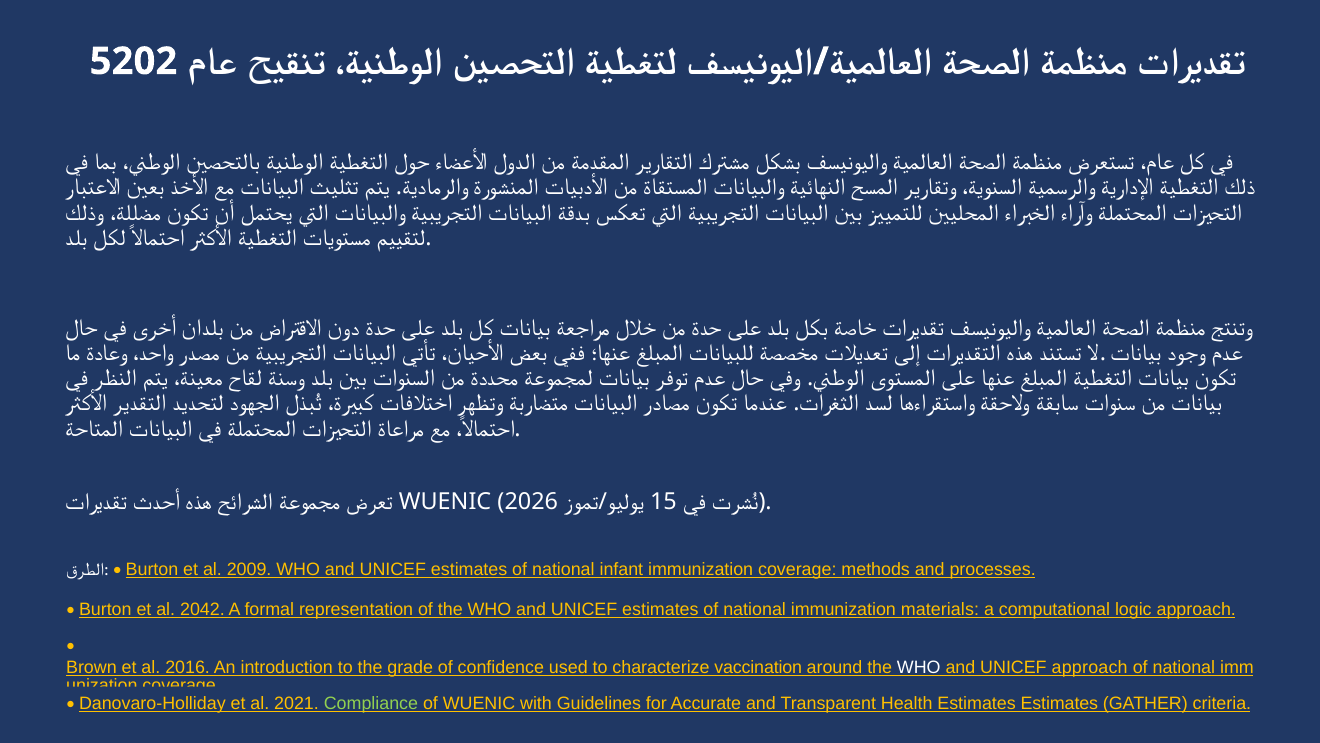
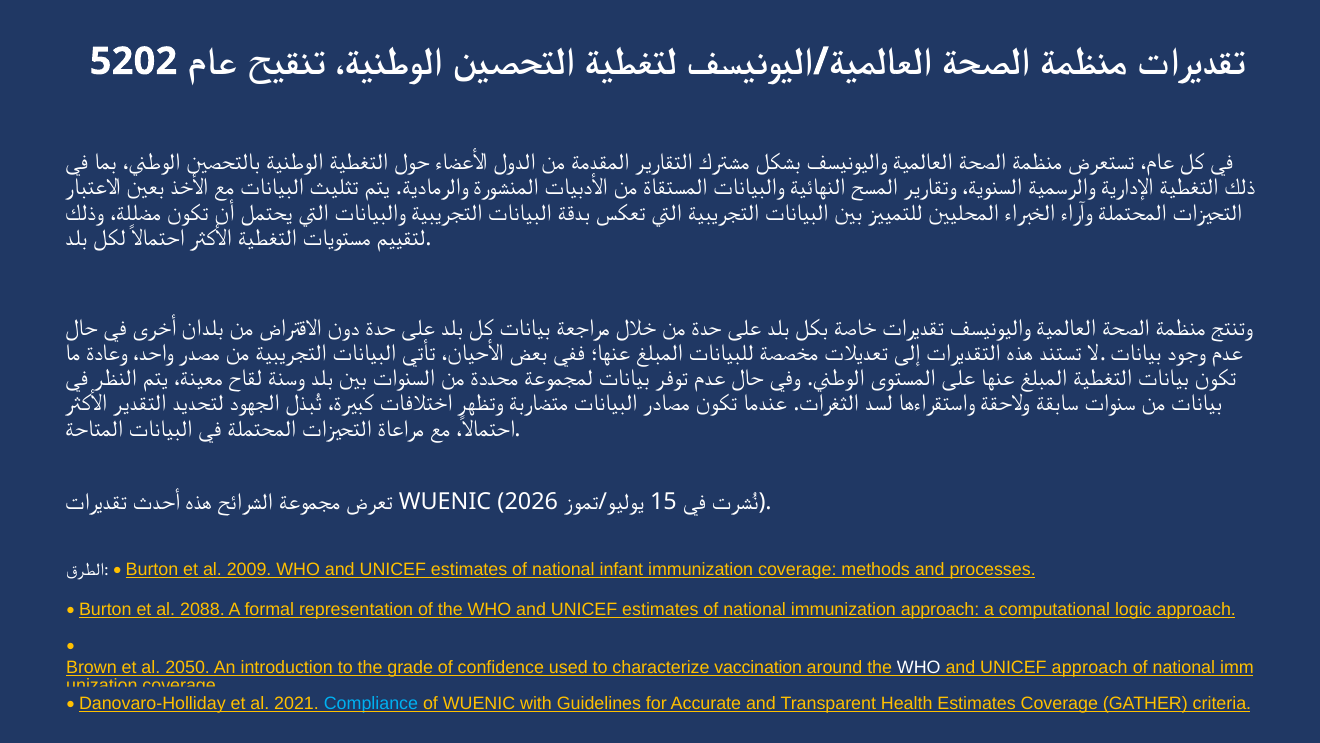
2042: 2042 -> 2088
immunization materials: materials -> approach
2016: 2016 -> 2050
Compliance colour: light green -> light blue
Estimates Estimates: Estimates -> Coverage
